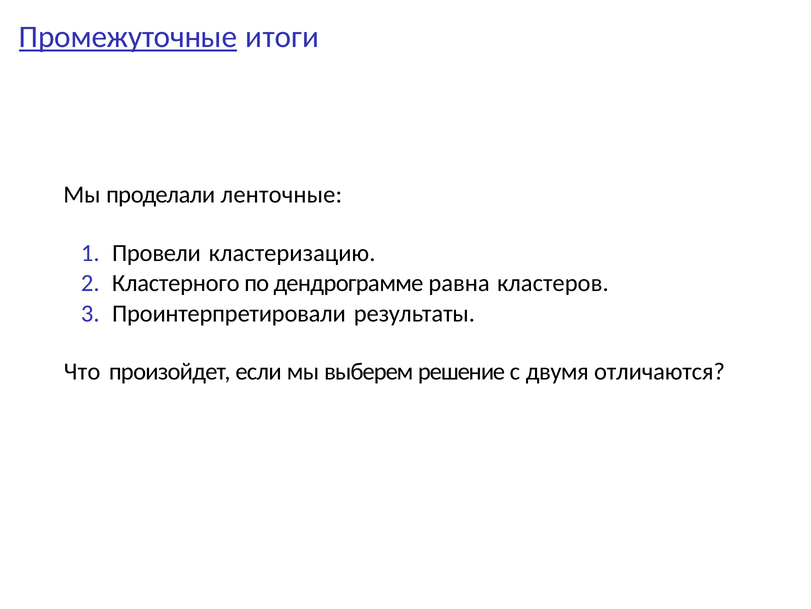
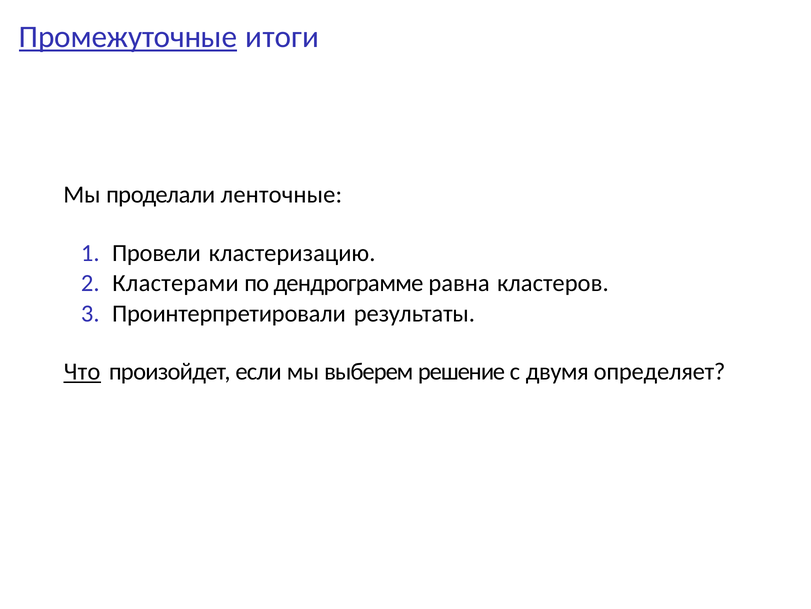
Кластерного: Кластерного -> Кластерами
Что underline: none -> present
отличаются: отличаются -> определяет
